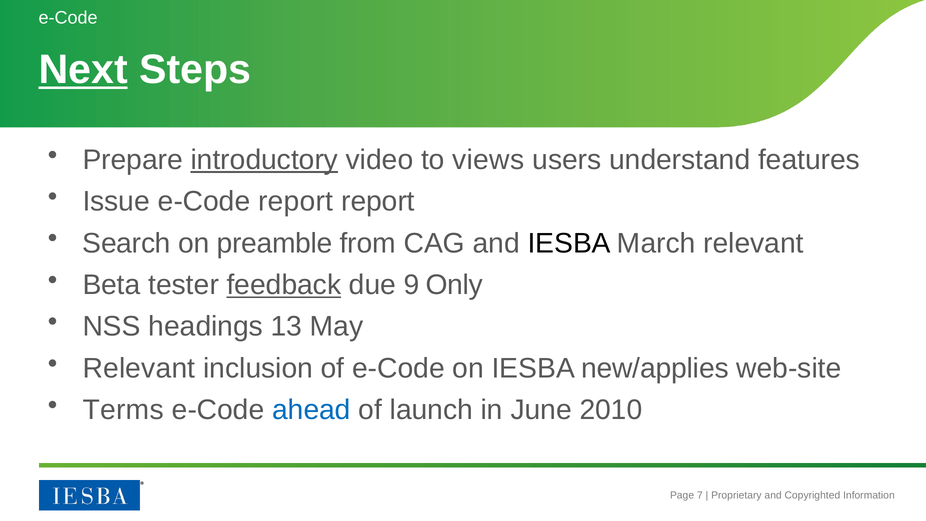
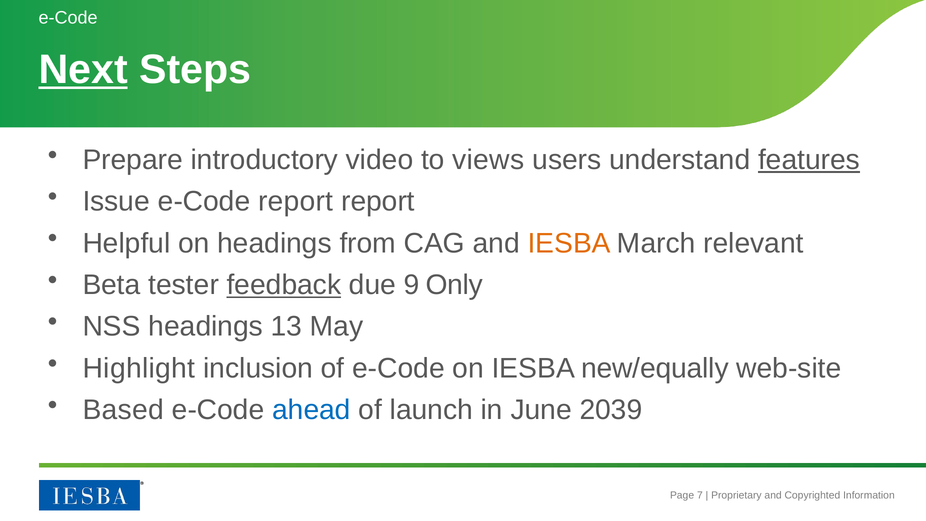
introductory underline: present -> none
features underline: none -> present
Search: Search -> Helpful
on preamble: preamble -> headings
IESBA at (569, 243) colour: black -> orange
Relevant at (139, 368): Relevant -> Highlight
new/applies: new/applies -> new/equally
Terms: Terms -> Based
2010: 2010 -> 2039
